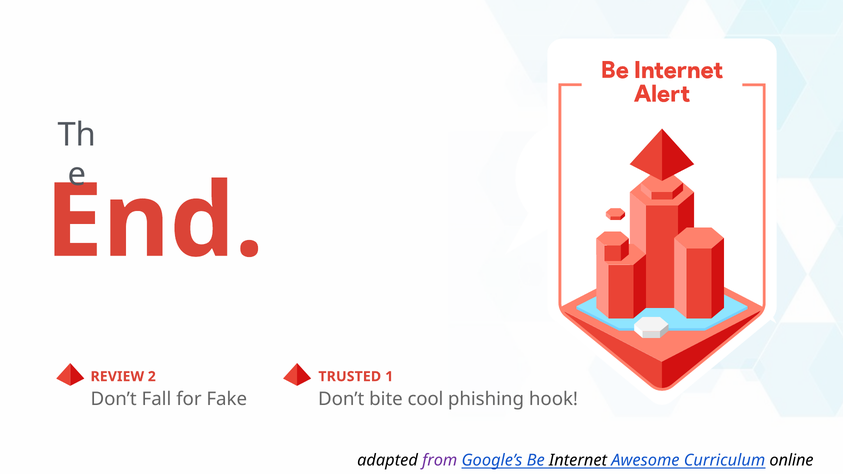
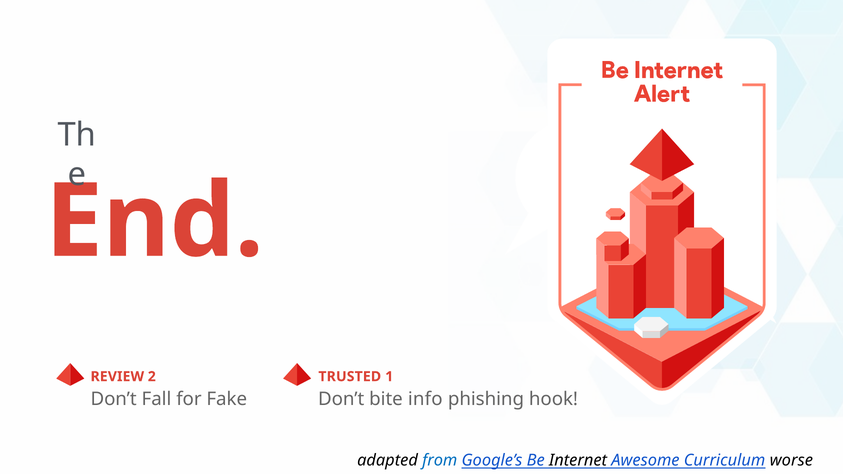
cool: cool -> info
from colour: purple -> blue
online: online -> worse
